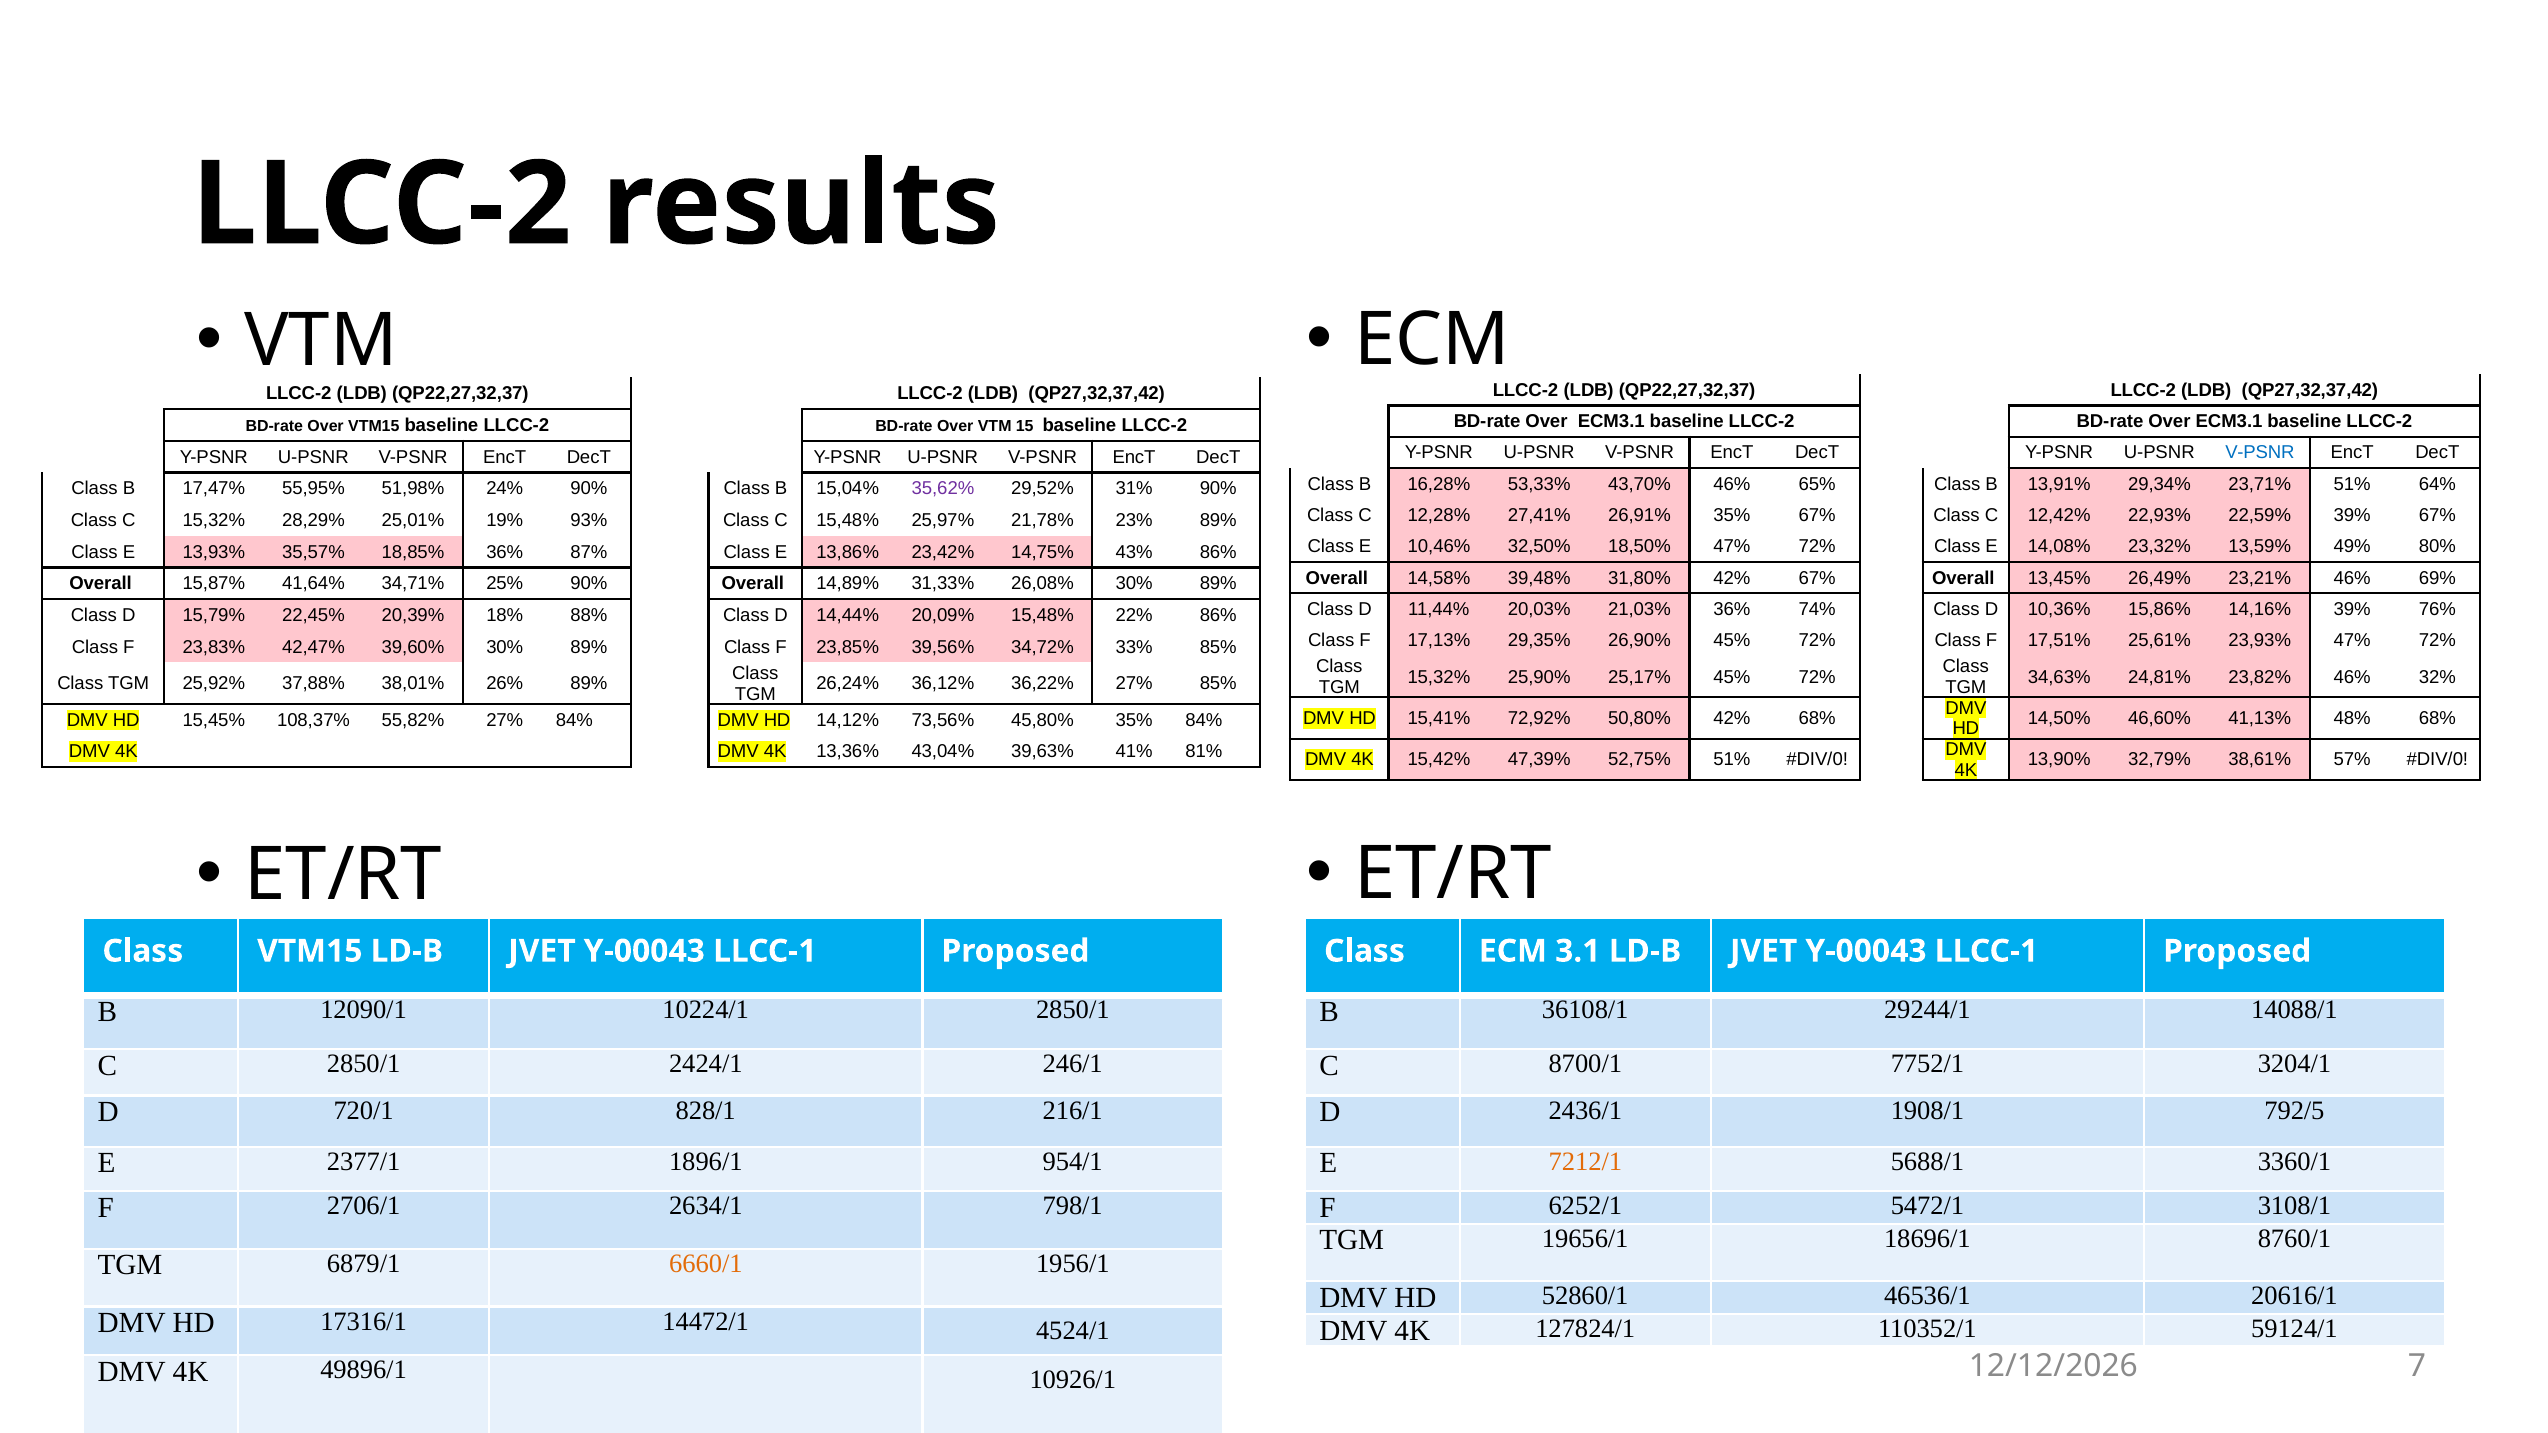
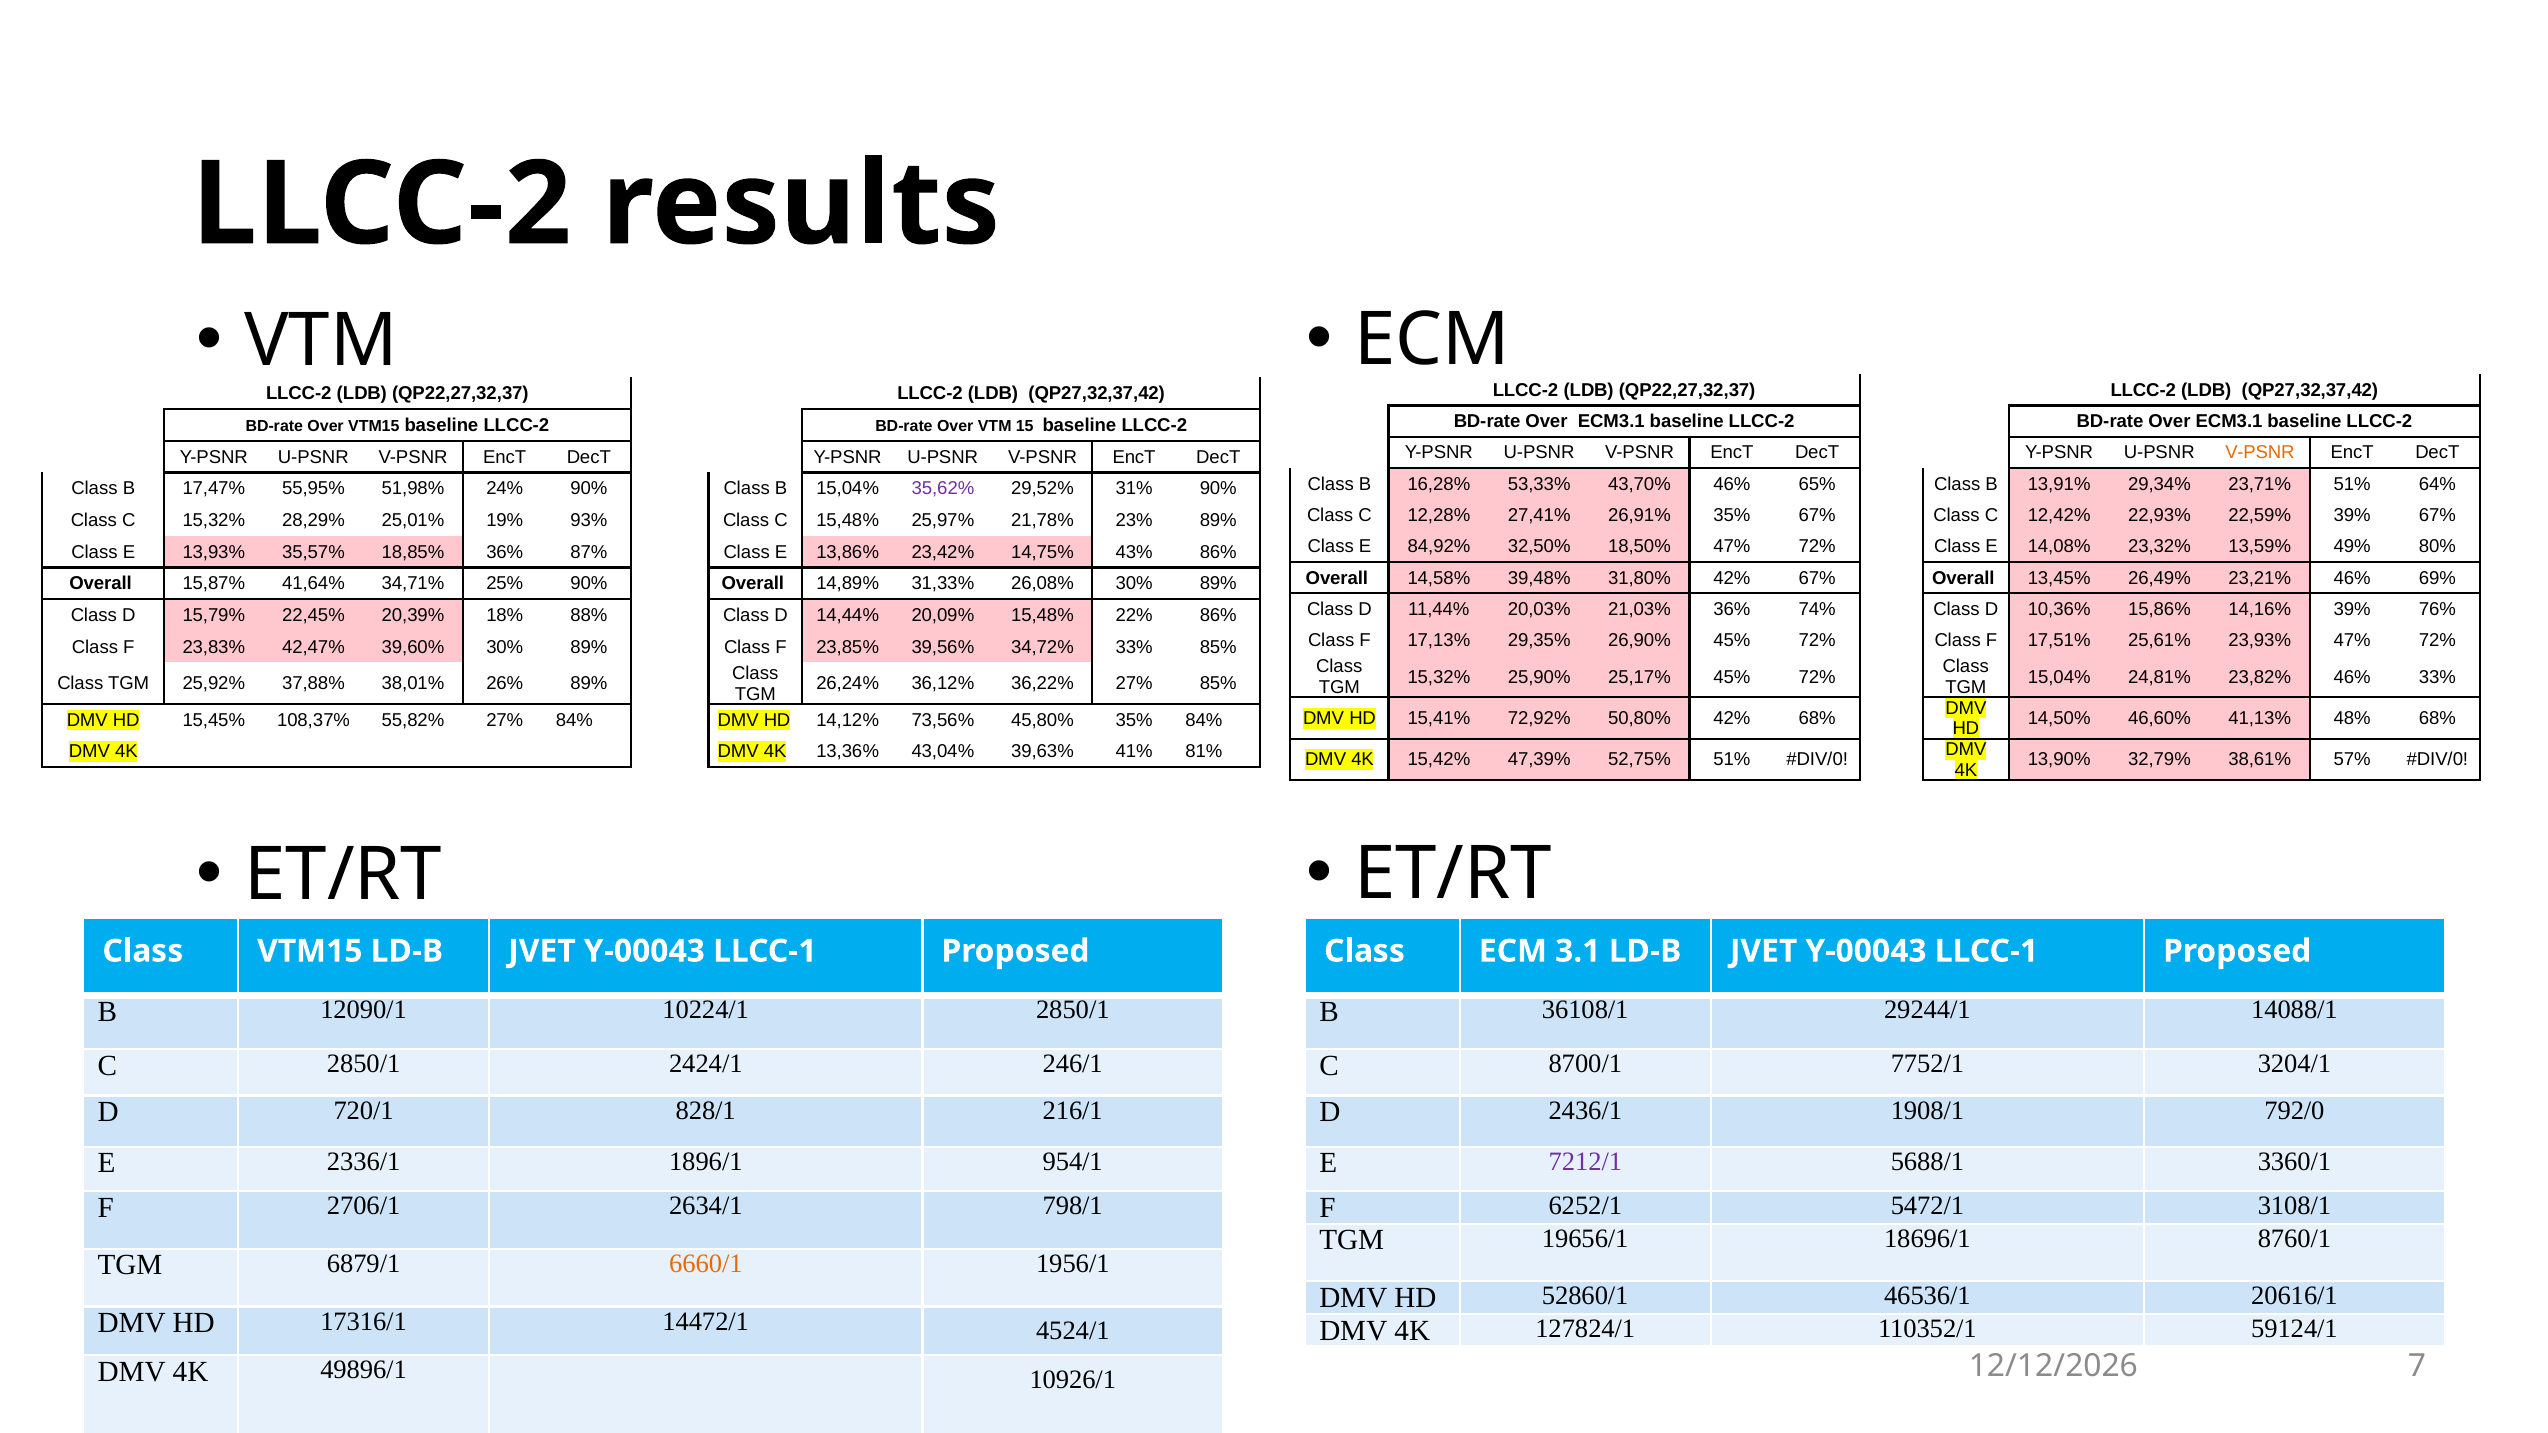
V-PSNR at (2260, 453) colour: blue -> orange
10,46%: 10,46% -> 84,92%
34,63% at (2059, 677): 34,63% -> 15,04%
46% 32%: 32% -> 33%
792/5: 792/5 -> 792/0
2377/1: 2377/1 -> 2336/1
7212/1 colour: orange -> purple
